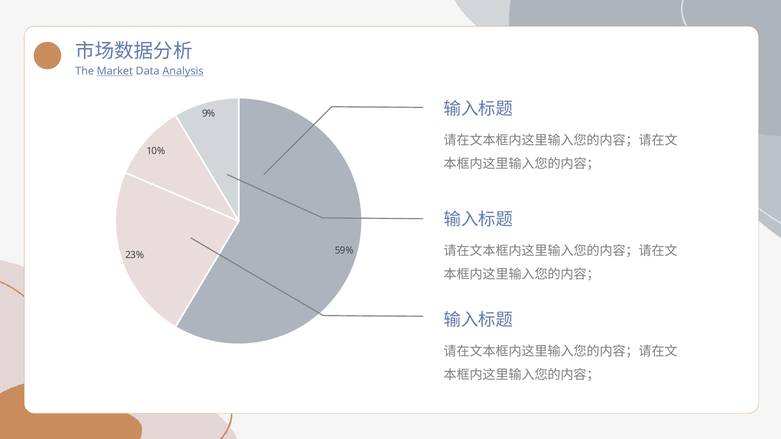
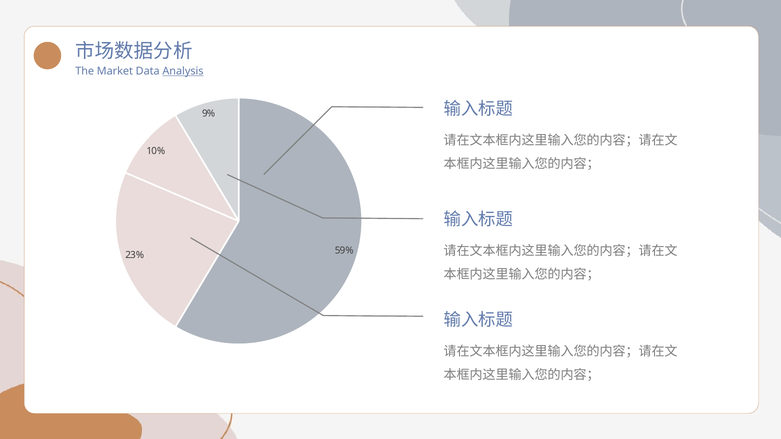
Market underline: present -> none
